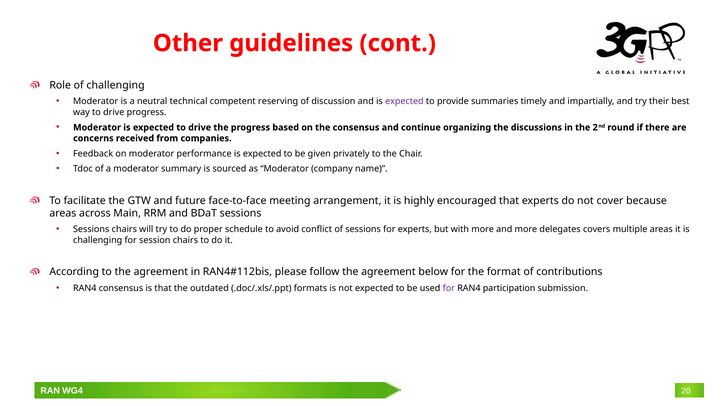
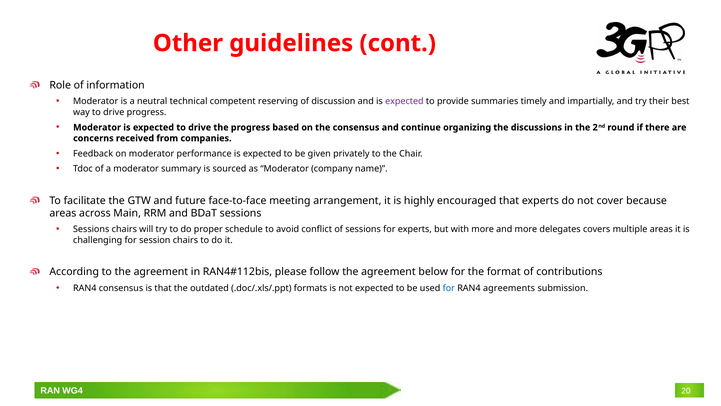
of challenging: challenging -> information
for at (449, 288) colour: purple -> blue
participation: participation -> agreements
